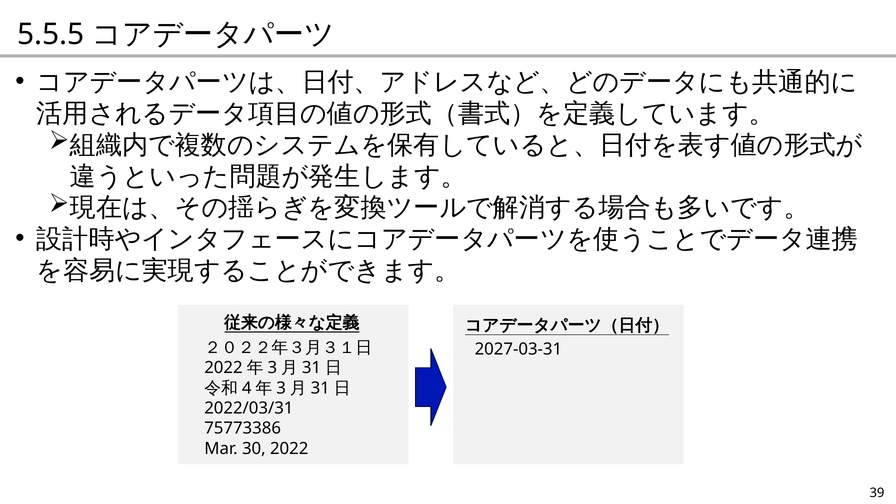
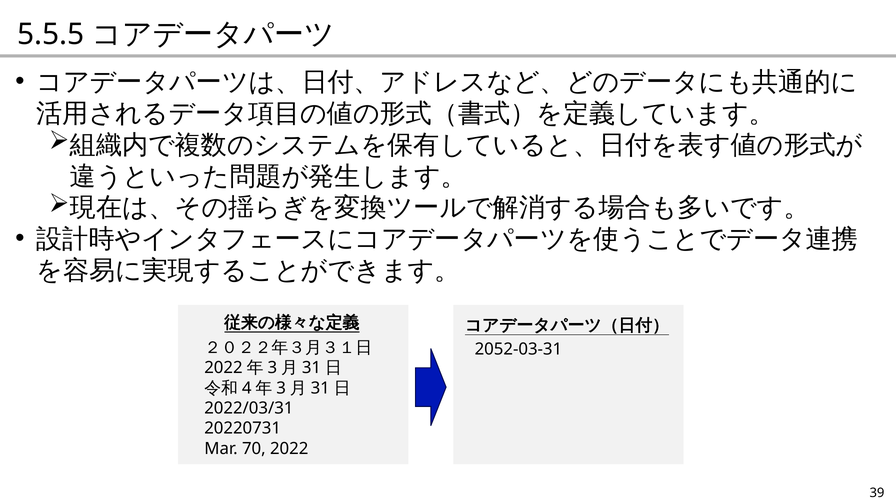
2027-03-31: 2027-03-31 -> 2052-03-31
75773386: 75773386 -> 20220731
30: 30 -> 70
